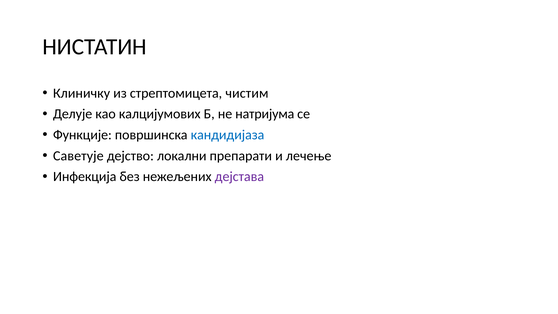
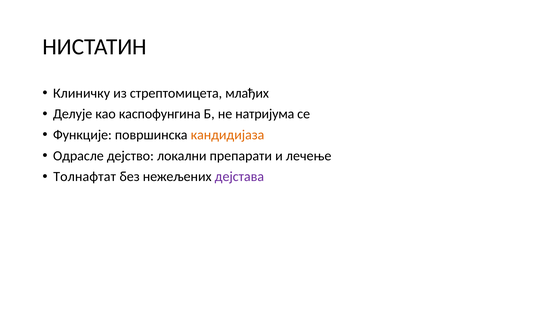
чистим: чистим -> млађих
калцијумових: калцијумових -> каспофунгина
кандидијаза colour: blue -> orange
Саветује: Саветује -> Одрасле
Инфекција: Инфекција -> Толнафтат
